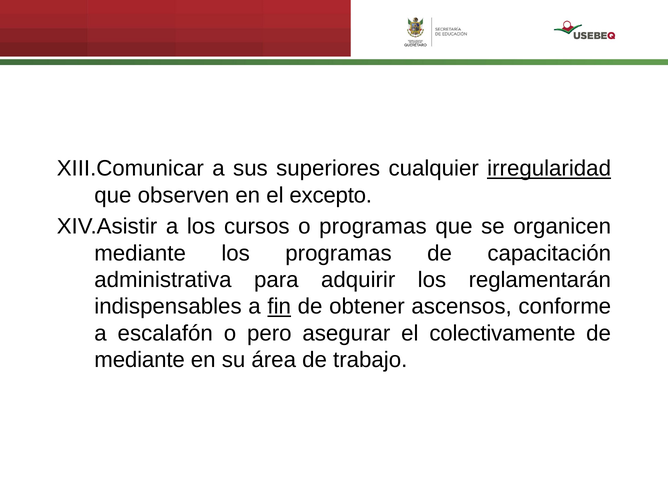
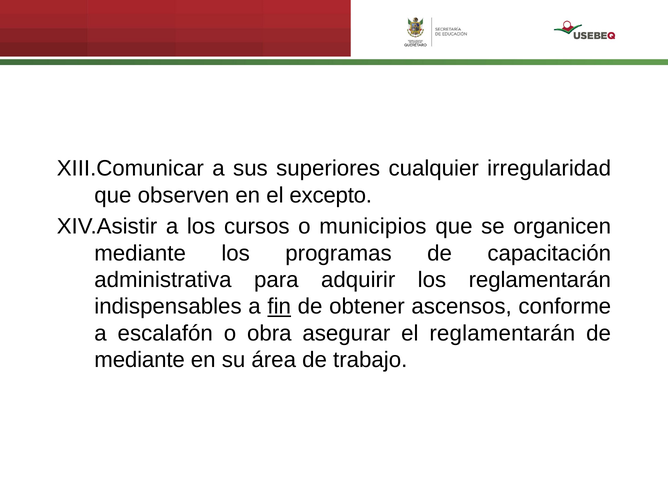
irregularidad underline: present -> none
o programas: programas -> municipios
pero: pero -> obra
el colectivamente: colectivamente -> reglamentarán
